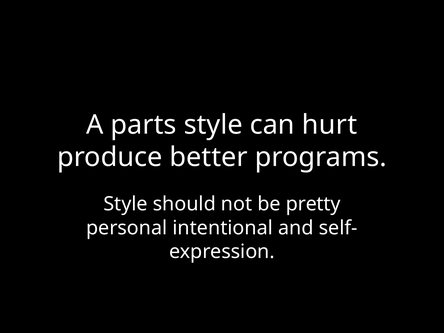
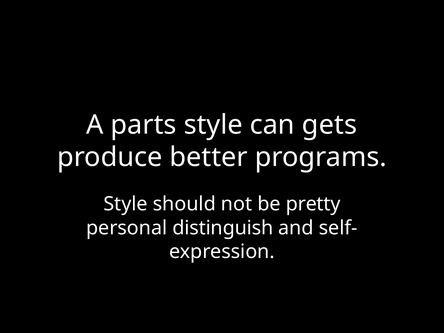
hurt: hurt -> gets
intentional: intentional -> distinguish
